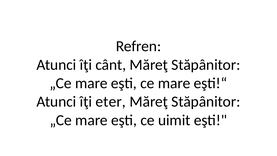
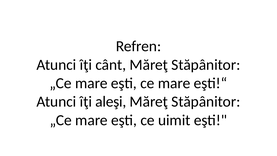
eter: eter -> aleşi
